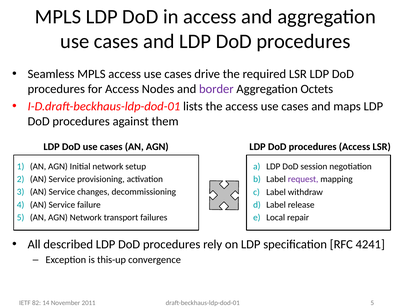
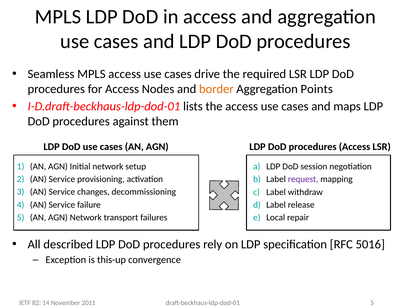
border colour: purple -> orange
Octets: Octets -> Points
4241: 4241 -> 5016
